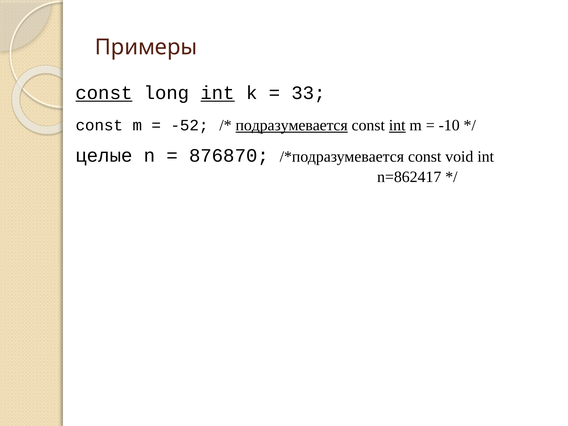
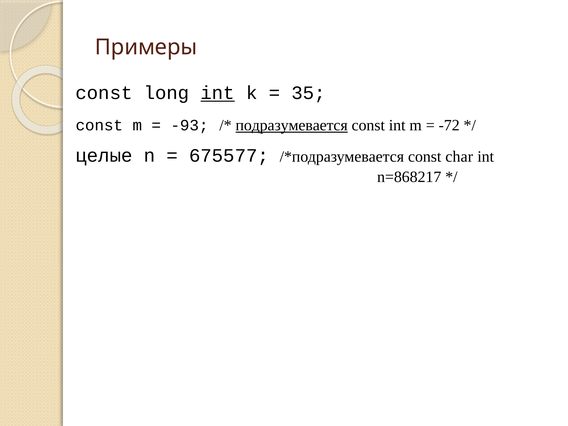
const at (104, 93) underline: present -> none
33: 33 -> 35
-52: -52 -> -93
int at (397, 125) underline: present -> none
-10: -10 -> -72
876870: 876870 -> 675577
void: void -> сhar
n=862417: n=862417 -> n=868217
